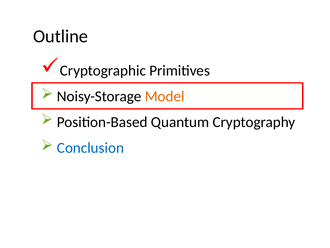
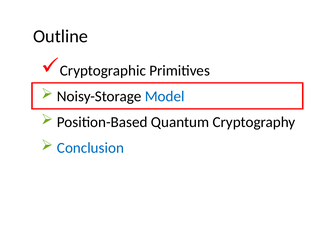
Model colour: orange -> blue
